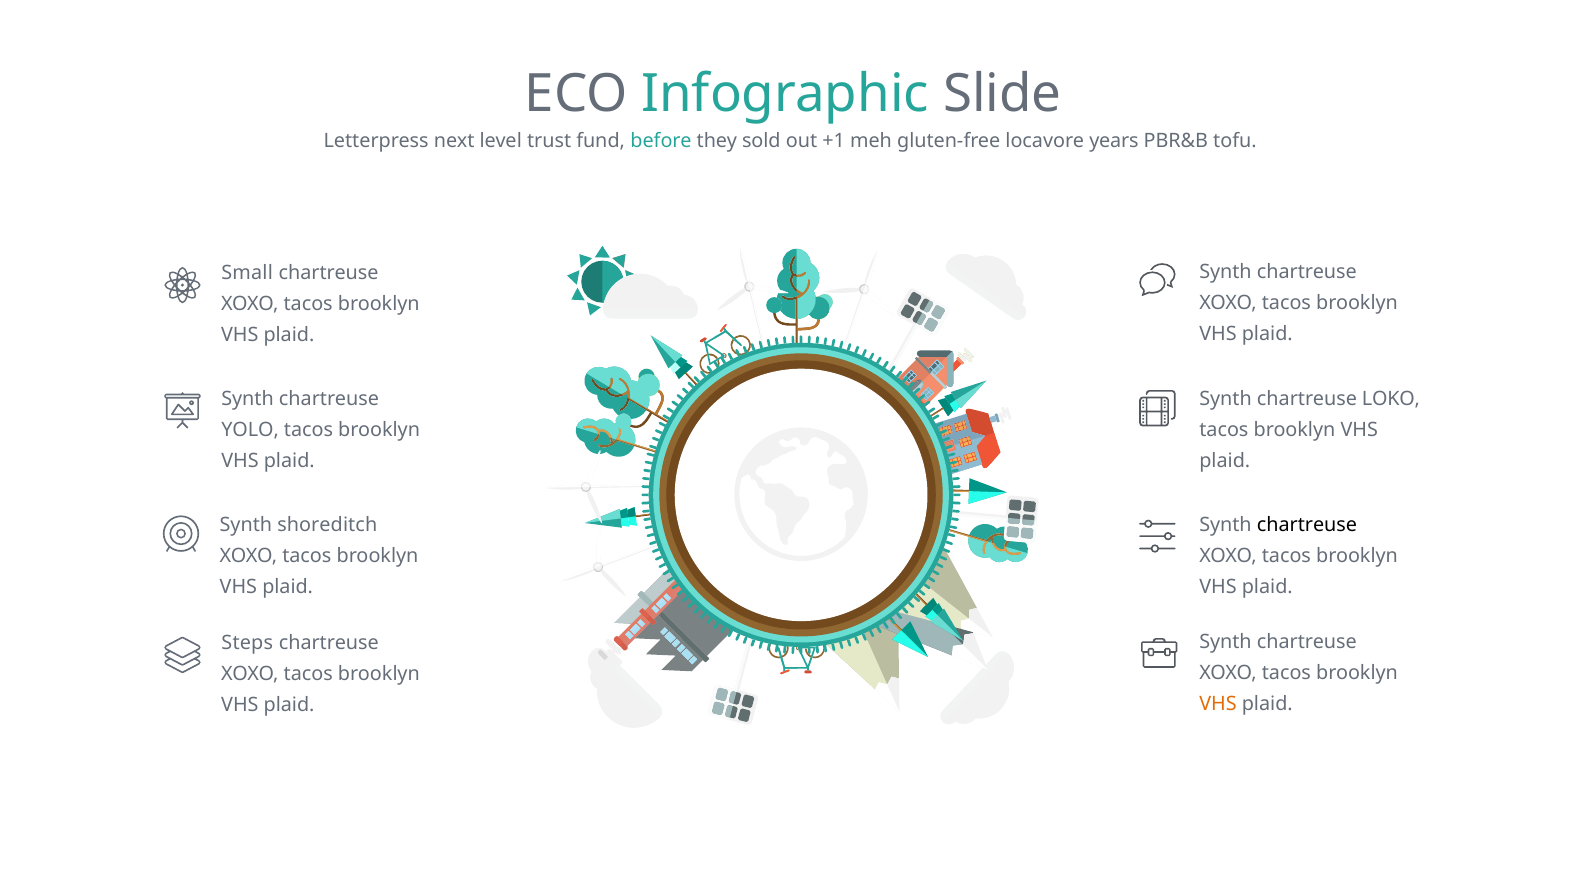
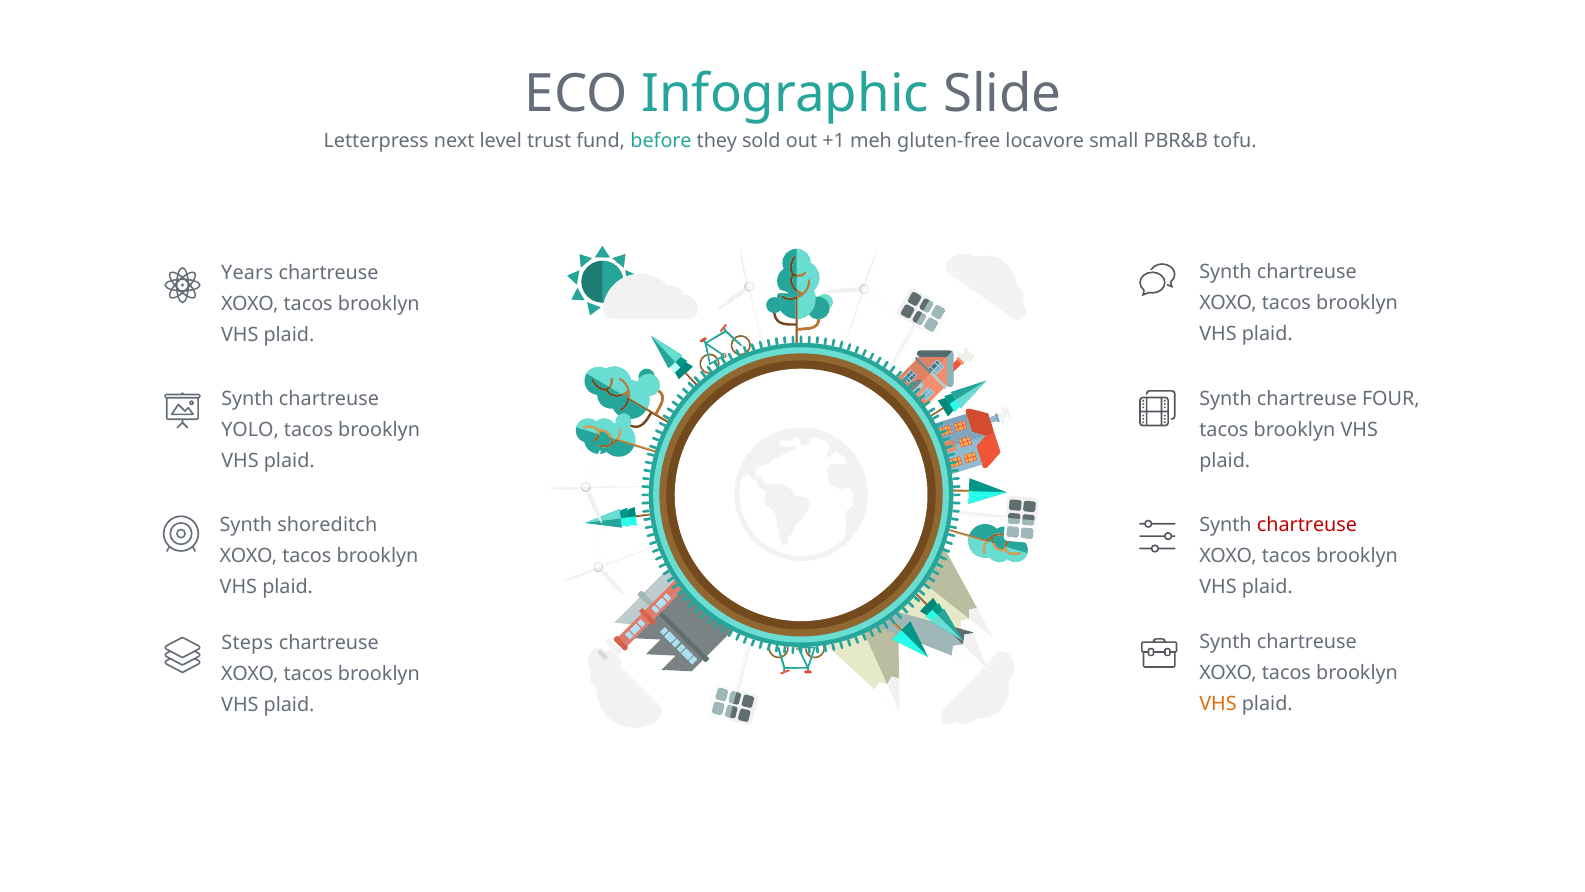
years: years -> small
Small: Small -> Years
LOKO: LOKO -> FOUR
chartreuse at (1307, 525) colour: black -> red
